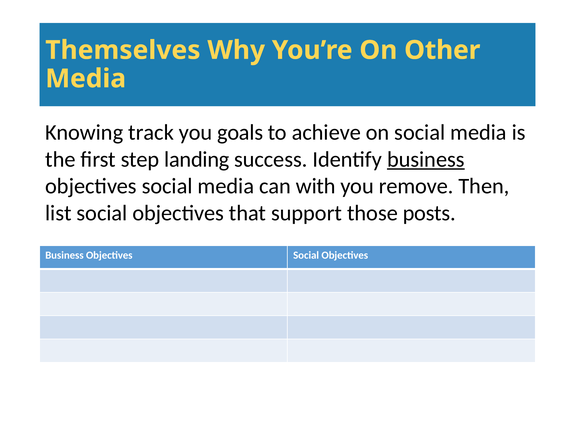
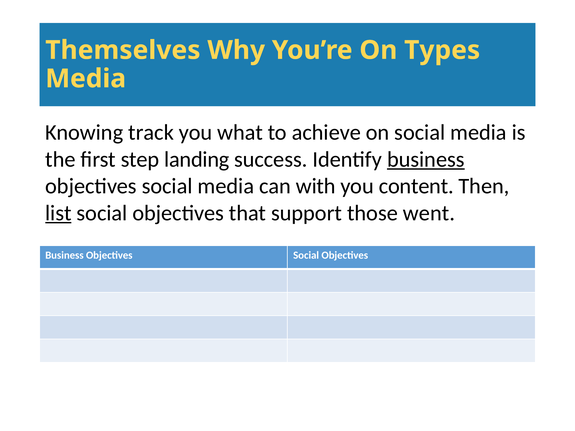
Other: Other -> Types
goals: goals -> what
remove: remove -> content
list underline: none -> present
posts: posts -> went
